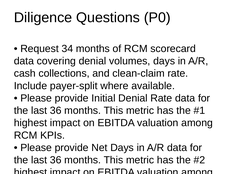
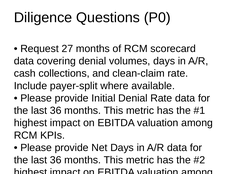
34: 34 -> 27
